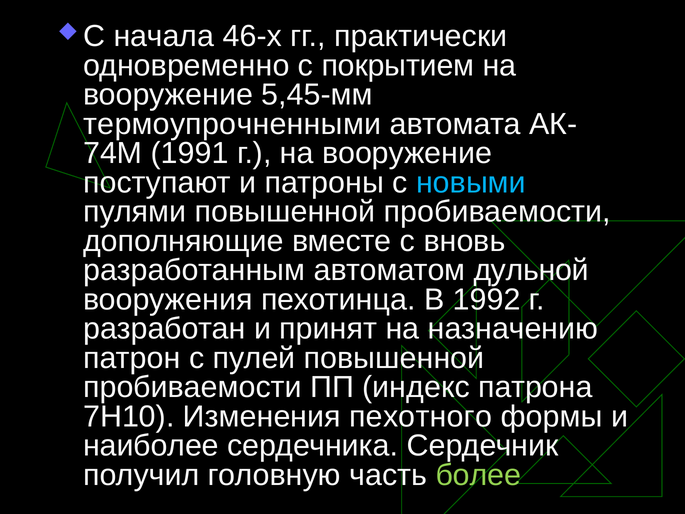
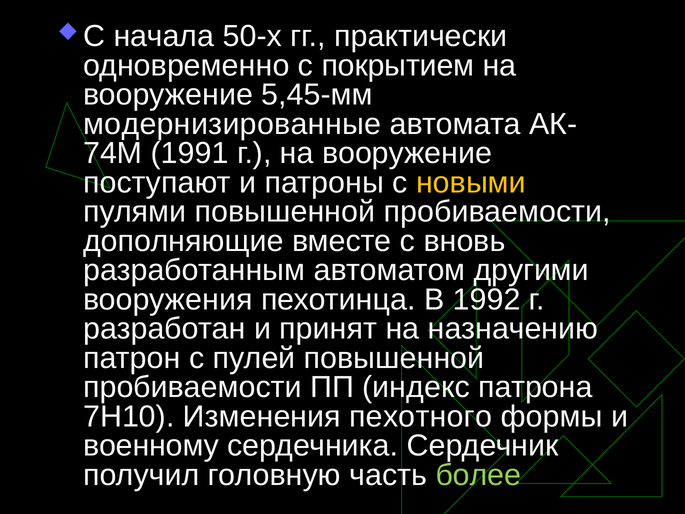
46-х: 46-х -> 50-х
термоупрочненными: термоупрочненными -> модернизированные
новыми colour: light blue -> yellow
дульной: дульной -> другими
наиболее: наиболее -> военному
